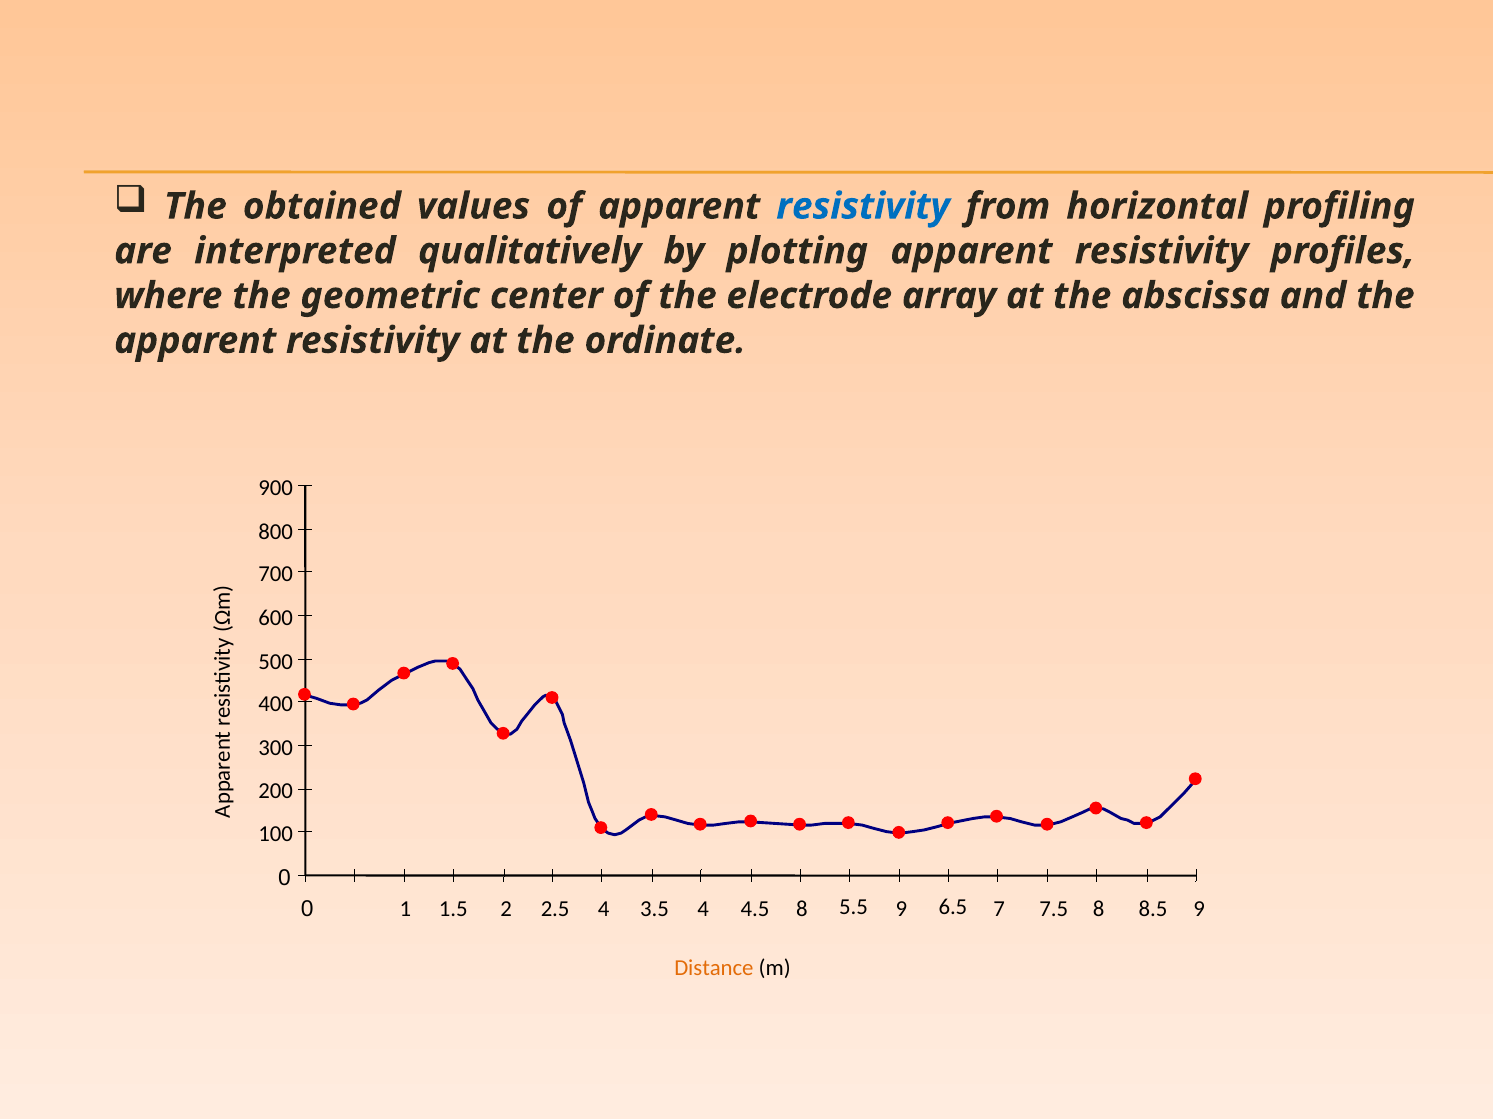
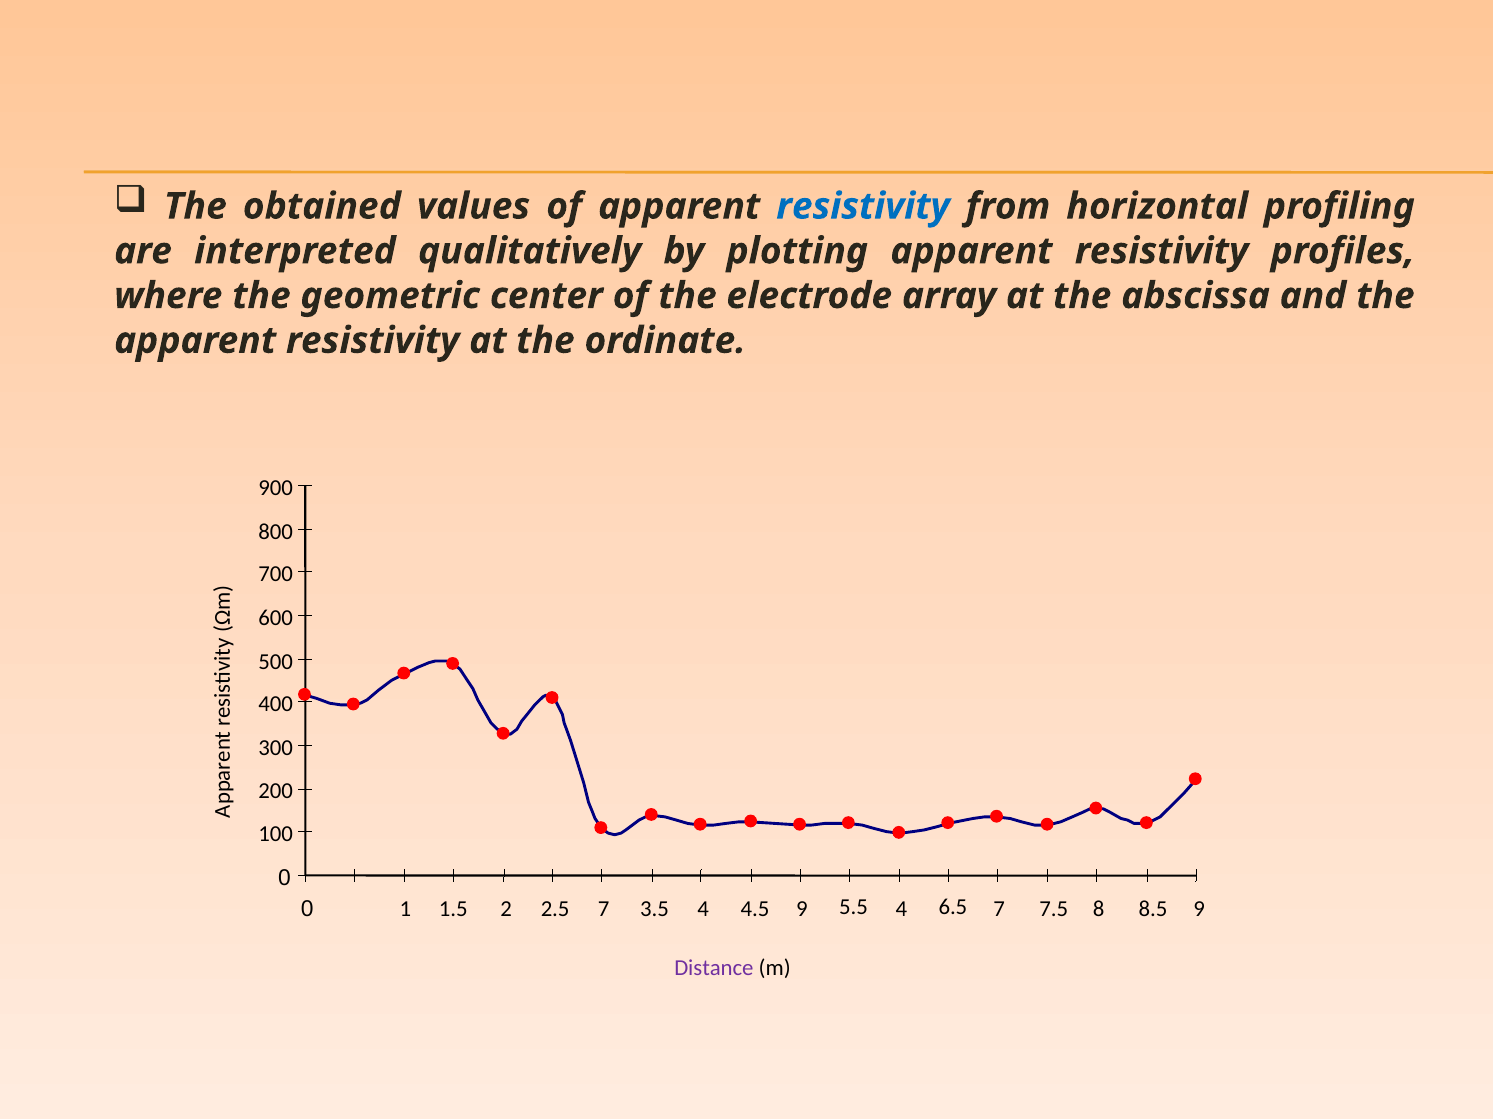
2.5 4: 4 -> 7
4.5 8: 8 -> 9
5.5 9: 9 -> 4
Distance colour: orange -> purple
